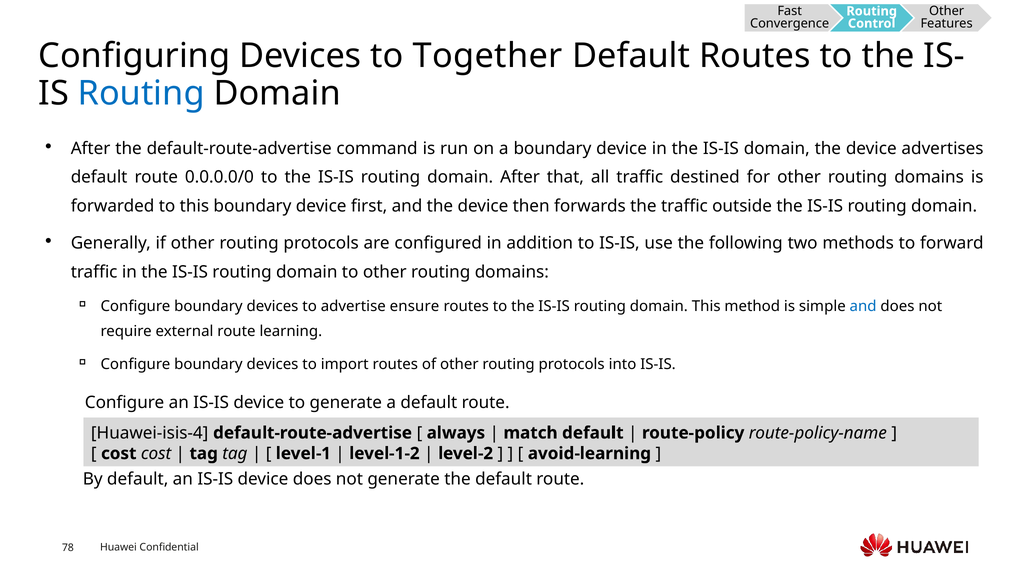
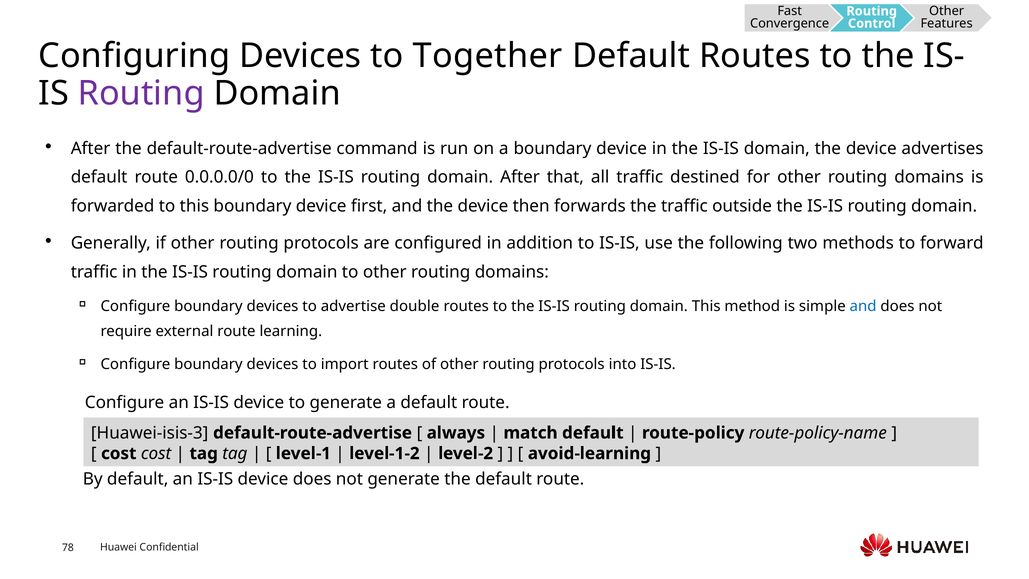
Routing at (141, 93) colour: blue -> purple
ensure: ensure -> double
Huawei-isis-4: Huawei-isis-4 -> Huawei-isis-3
